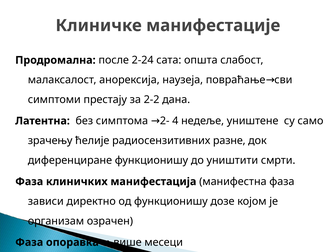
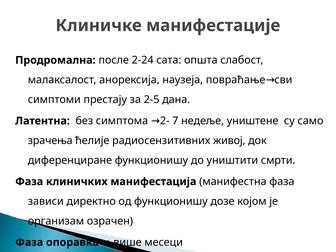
2-2: 2-2 -> 2-5
4: 4 -> 7
зрачењу: зрачењу -> зрачења
разне: разне -> живој
